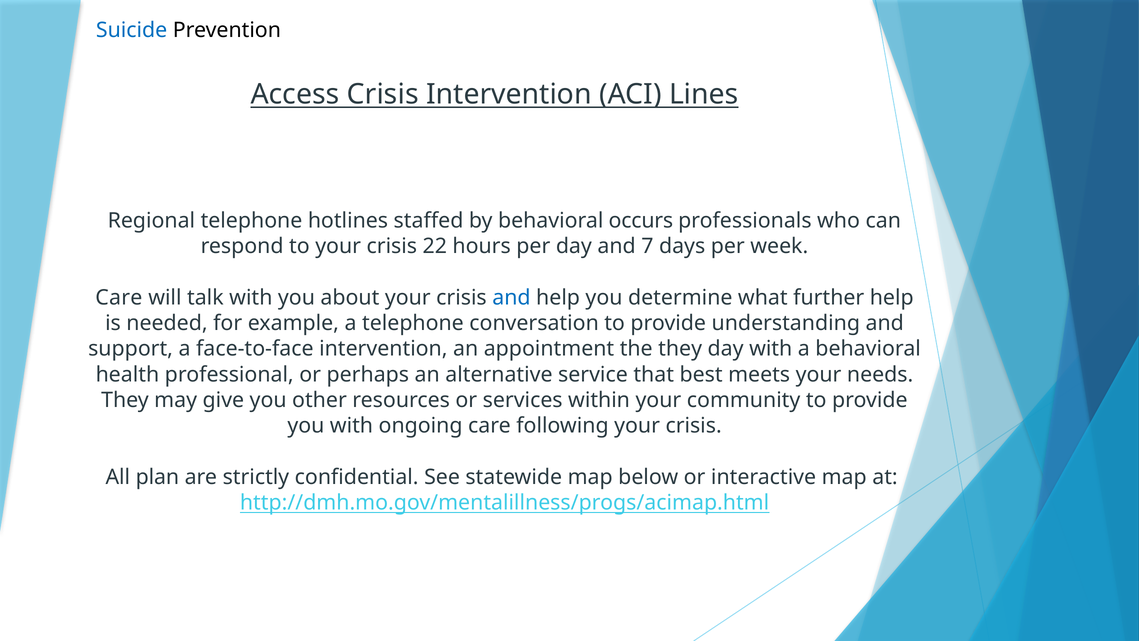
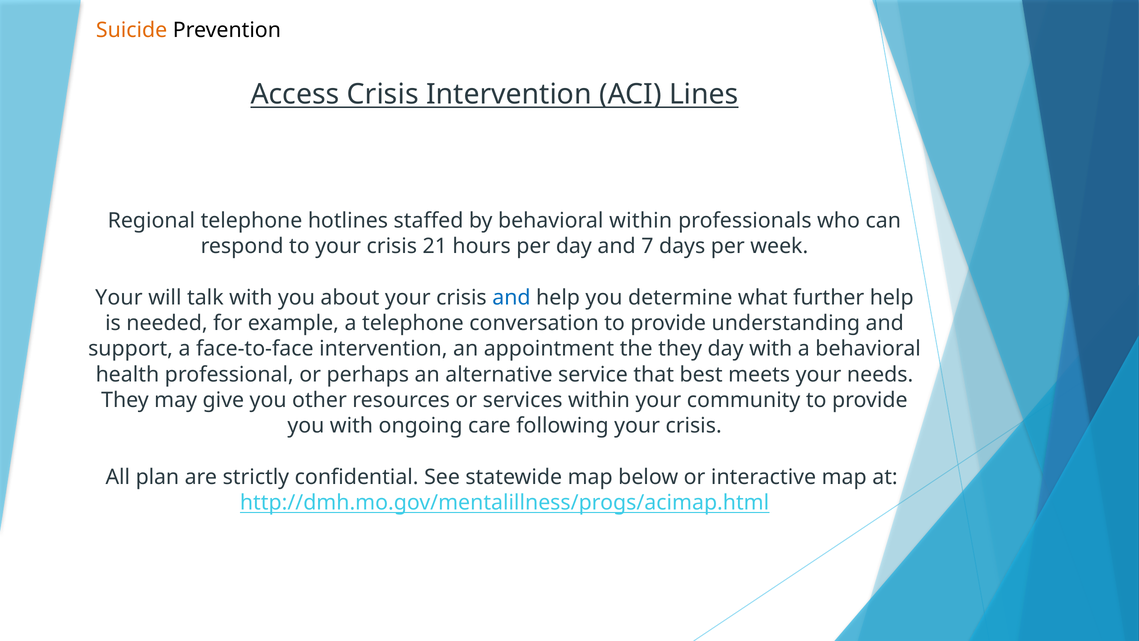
Suicide colour: blue -> orange
behavioral occurs: occurs -> within
22: 22 -> 21
Care at (119, 297): Care -> Your
